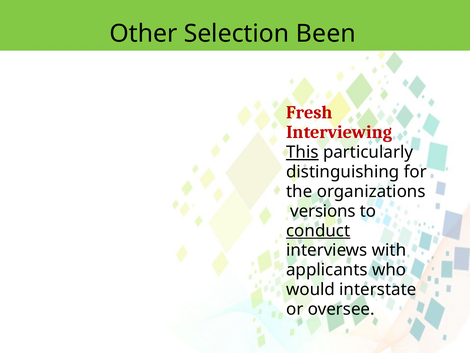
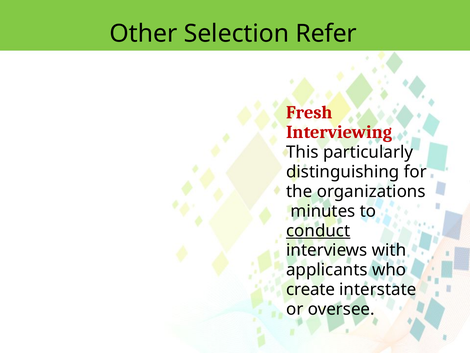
Been: Been -> Refer
This underline: present -> none
versions: versions -> minutes
would: would -> create
